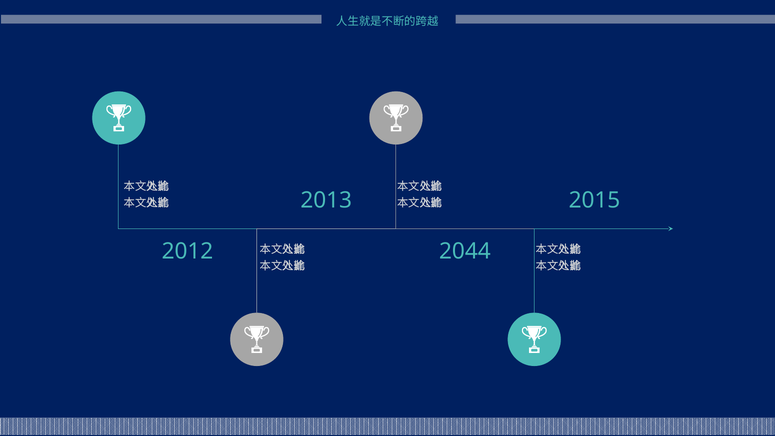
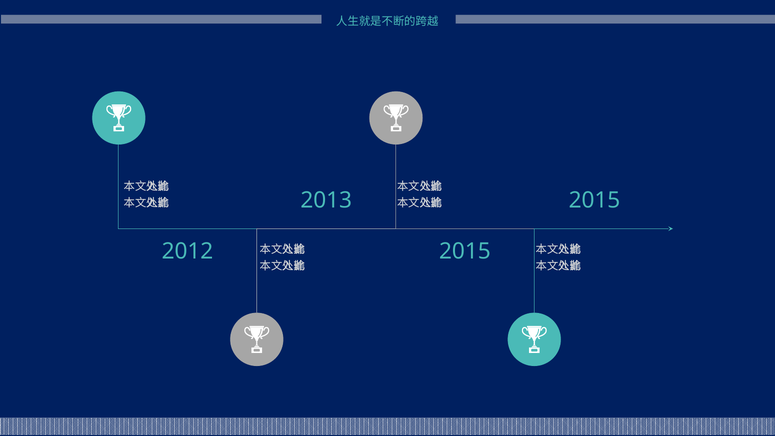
2044 at (465, 251): 2044 -> 2015
